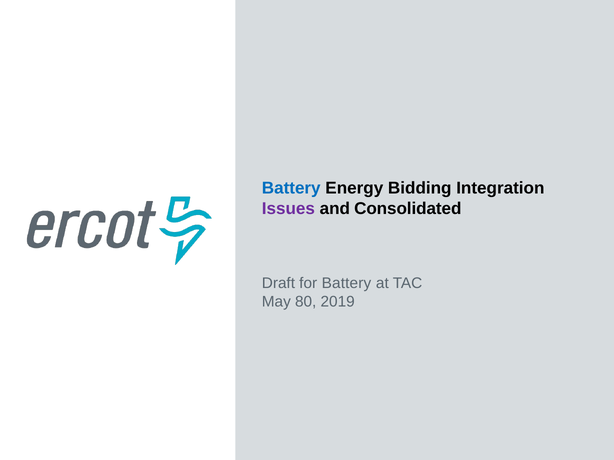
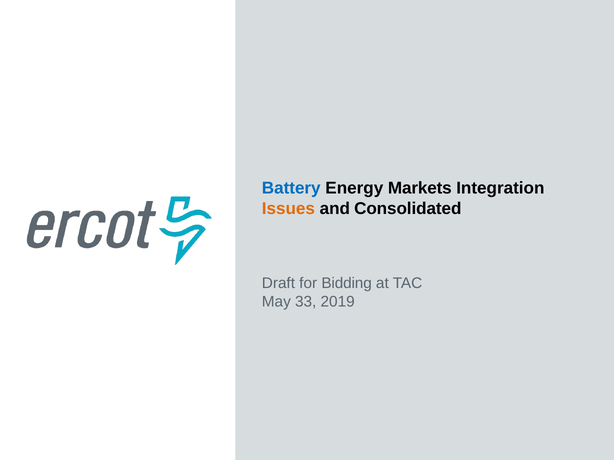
Bidding: Bidding -> Markets
Issues colour: purple -> orange
for Battery: Battery -> Bidding
80: 80 -> 33
